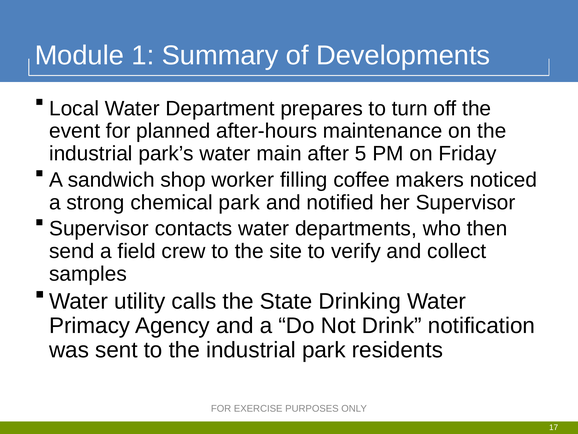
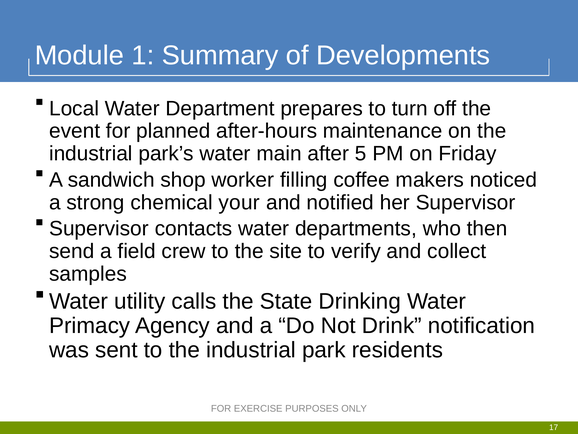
chemical park: park -> your
